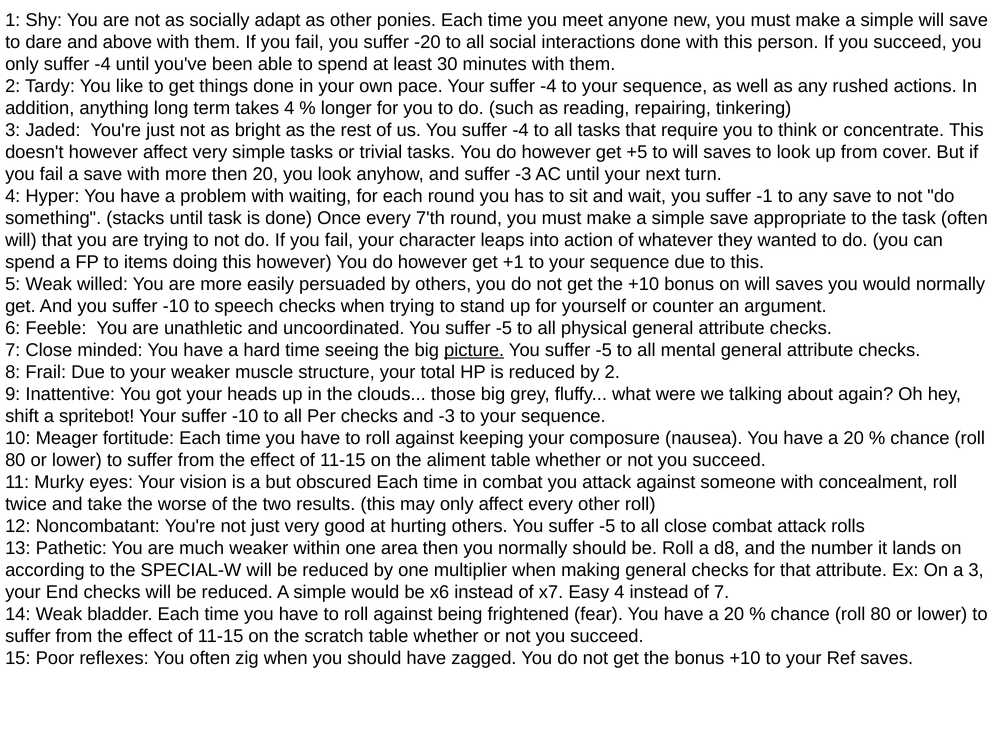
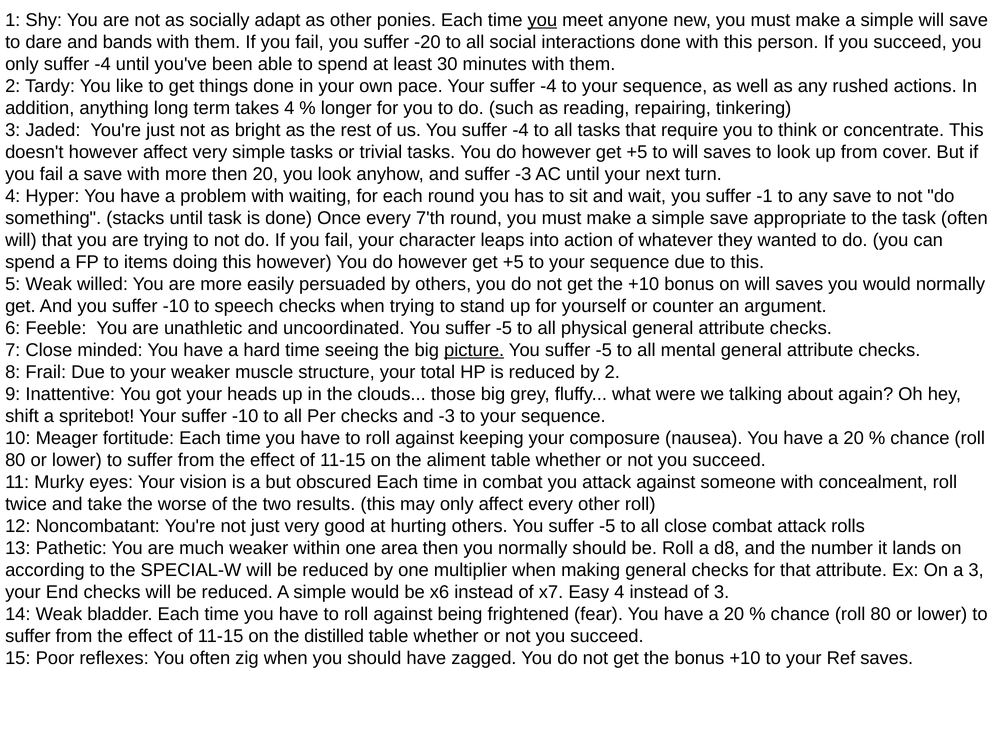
you at (542, 20) underline: none -> present
above: above -> bands
+1 at (513, 262): +1 -> +5
of 7: 7 -> 3
scratch: scratch -> distilled
